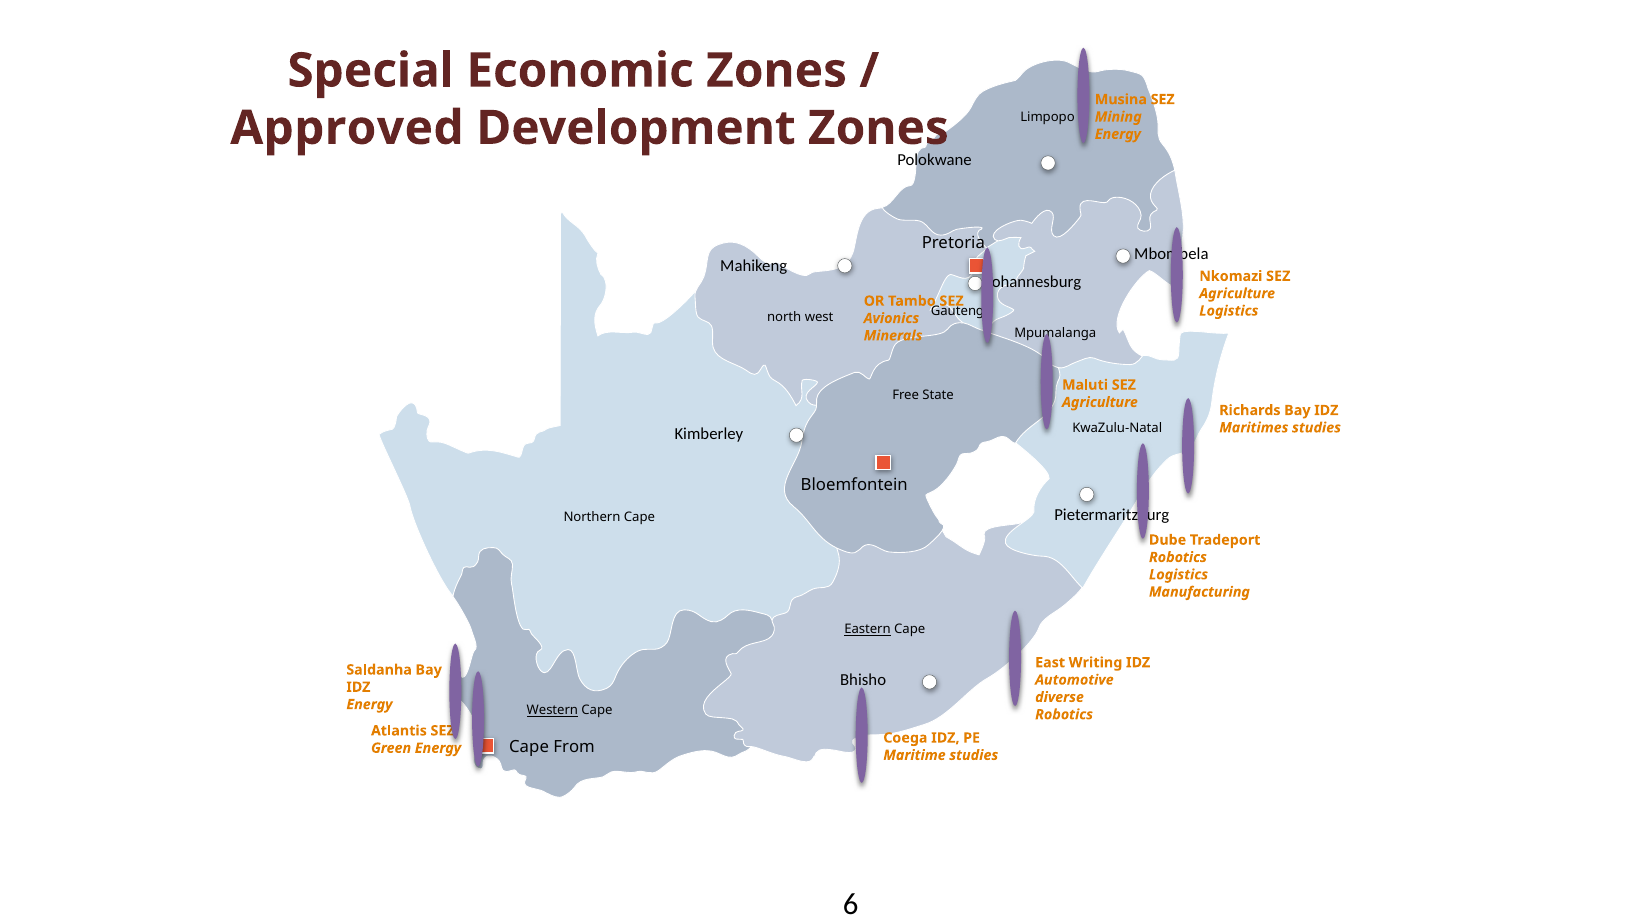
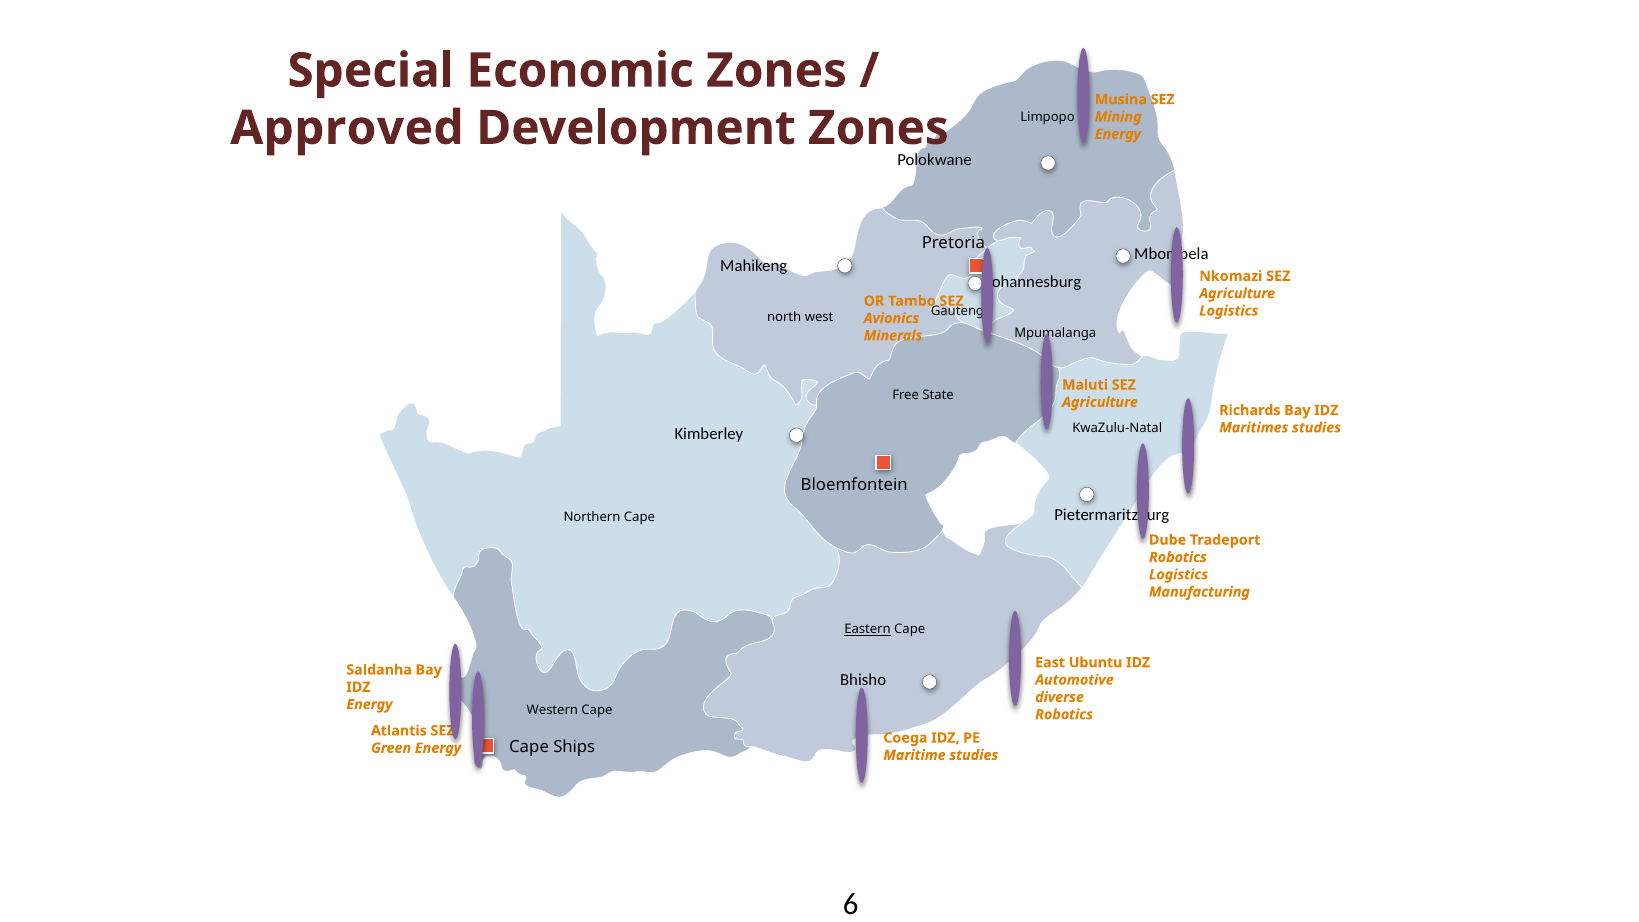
Writing: Writing -> Ubuntu
Western underline: present -> none
From: From -> Ships
